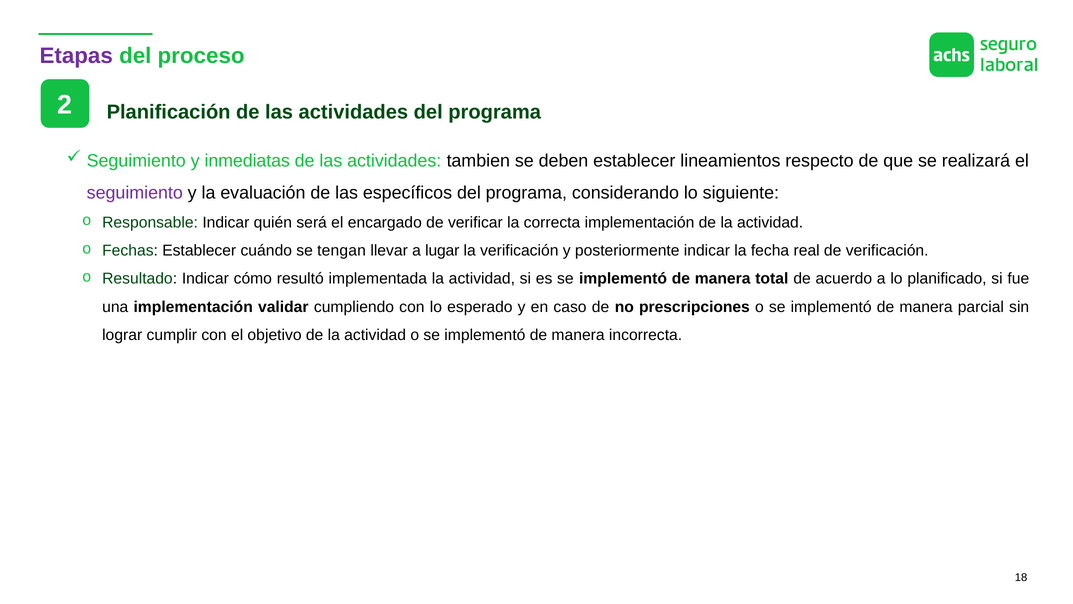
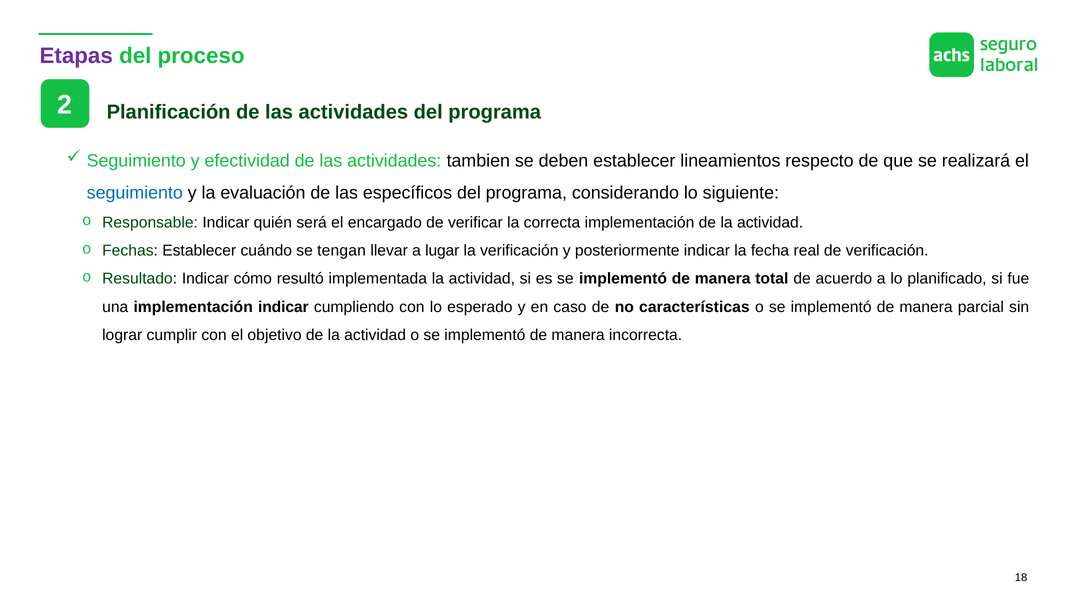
inmediatas: inmediatas -> efectividad
seguimiento at (135, 193) colour: purple -> blue
implementación validar: validar -> indicar
prescripciones: prescripciones -> características
